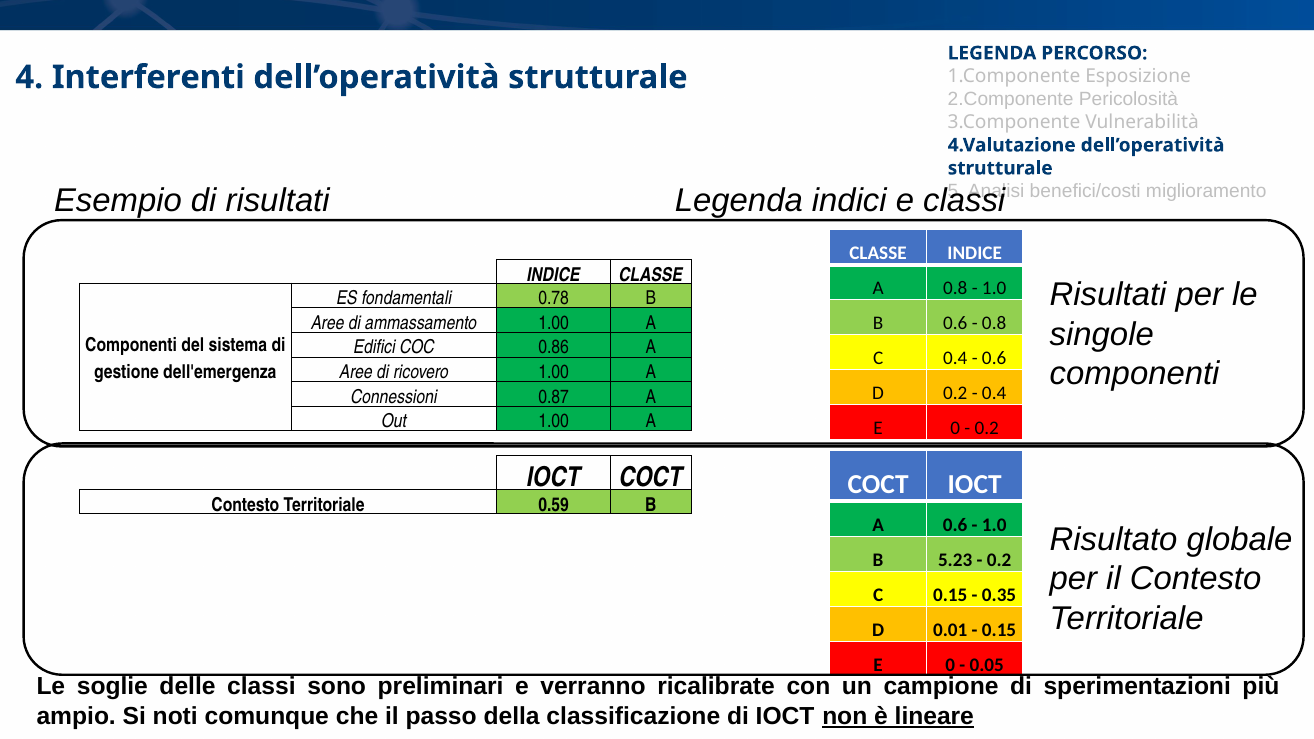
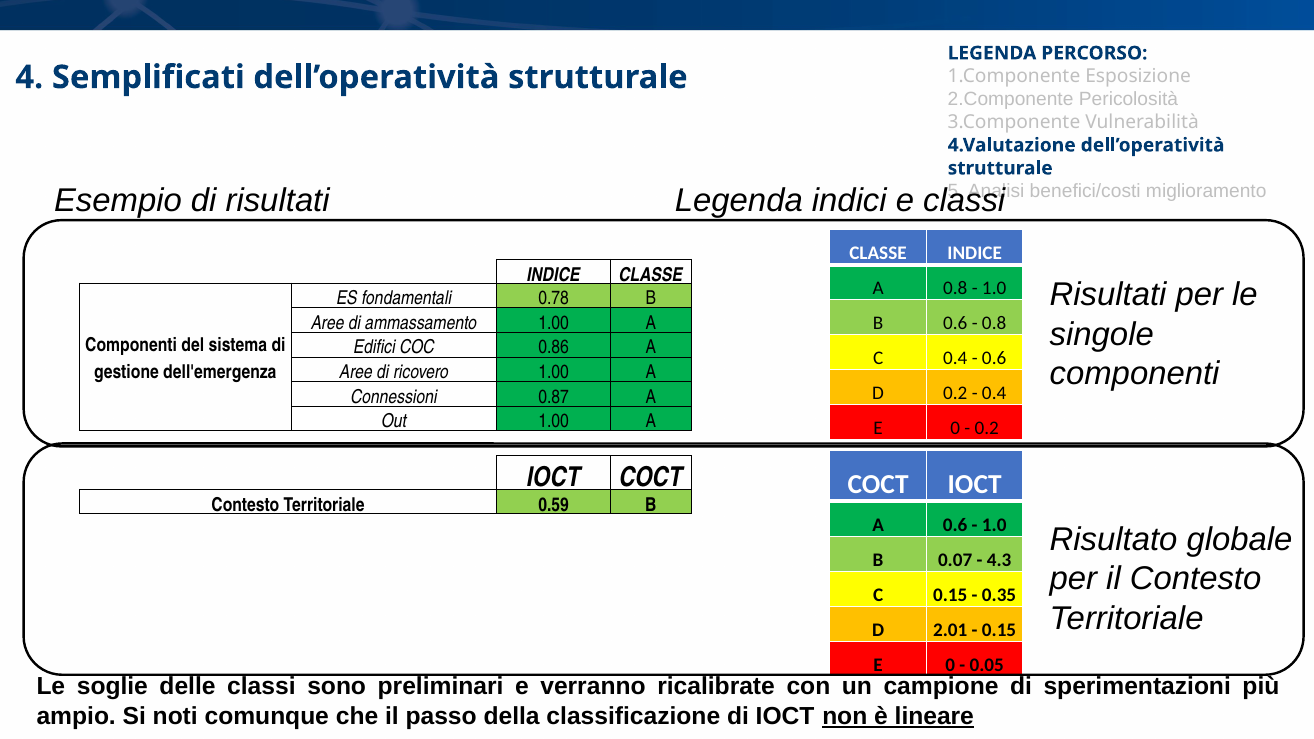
Interferenti: Interferenti -> Semplificati
5.23: 5.23 -> 0.07
0.2 at (999, 560): 0.2 -> 4.3
0.01: 0.01 -> 2.01
